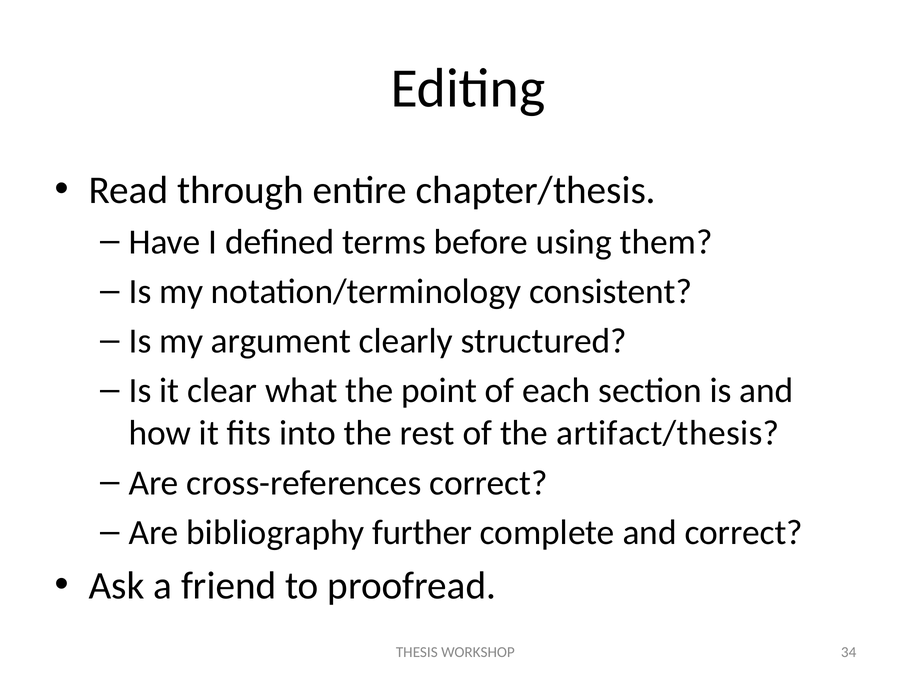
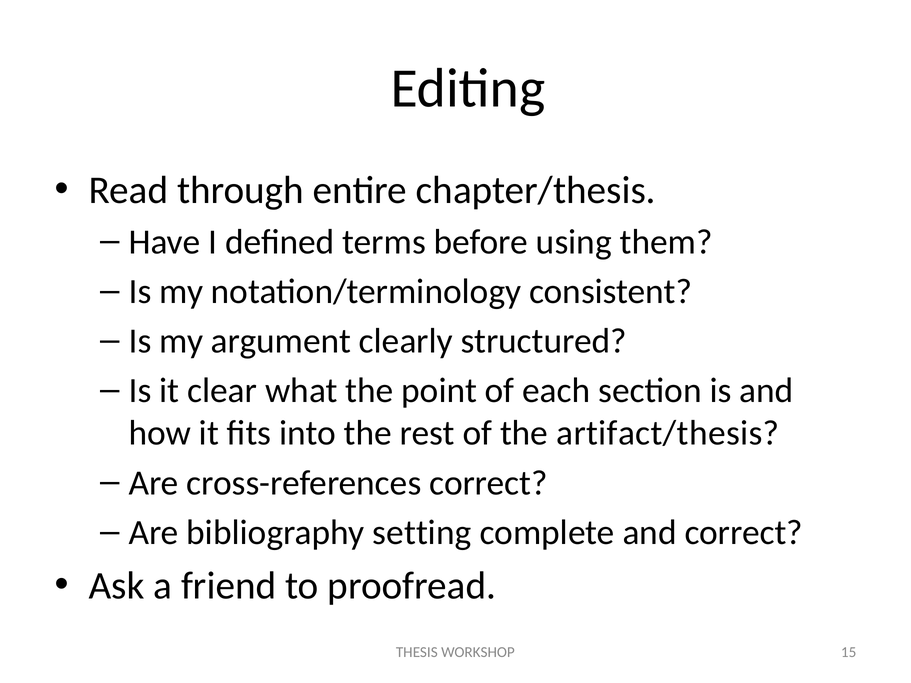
further: further -> setting
34: 34 -> 15
